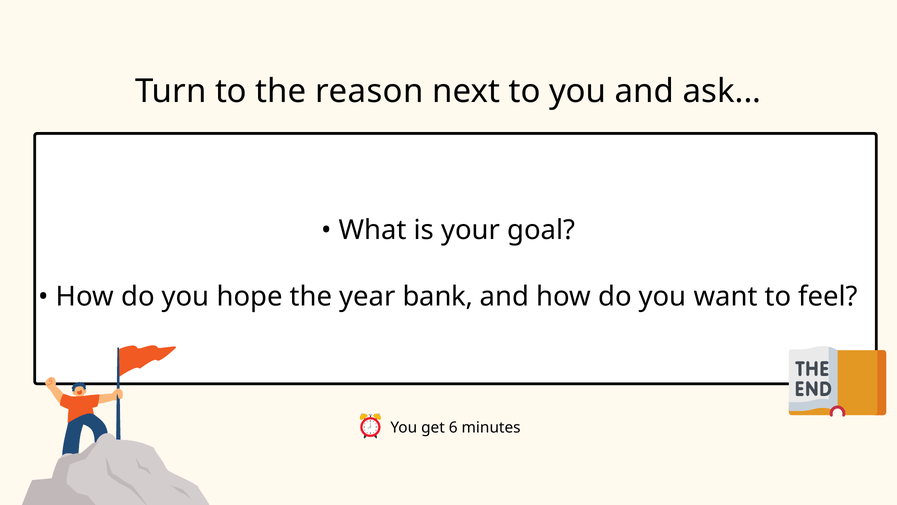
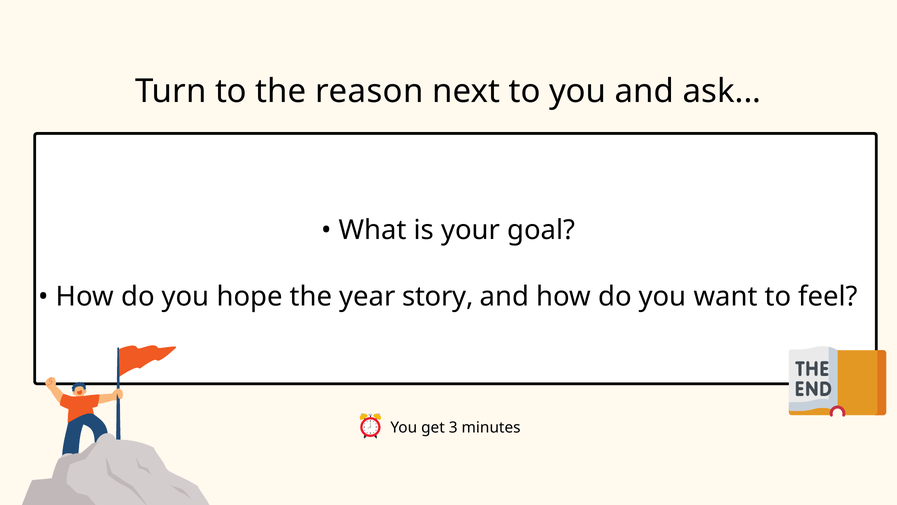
bank: bank -> story
6: 6 -> 3
